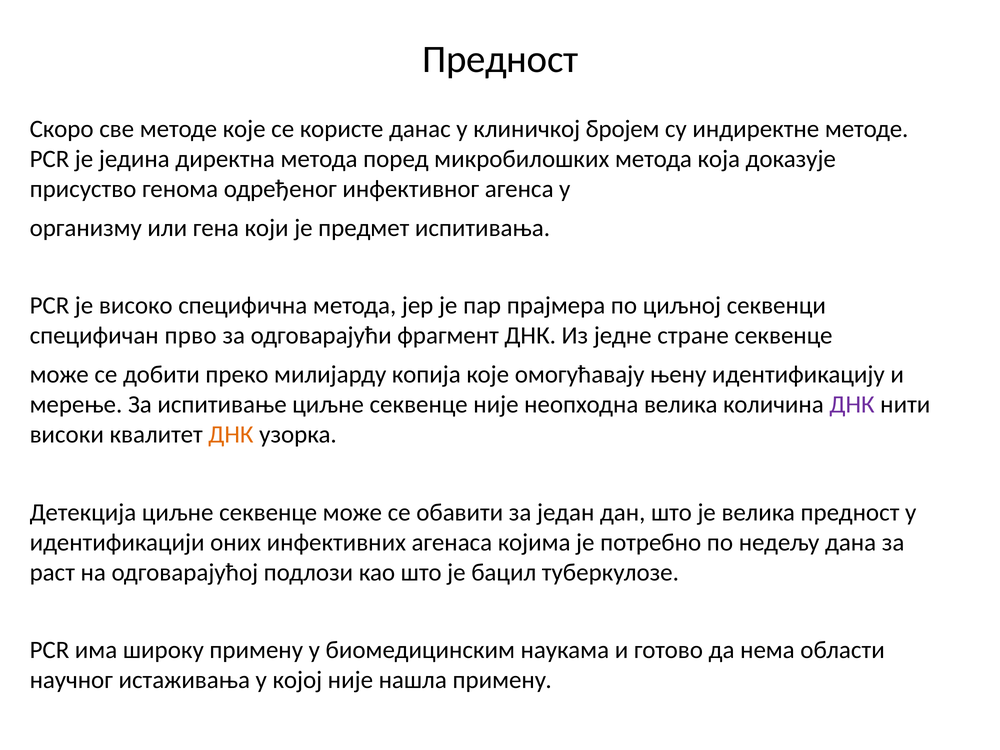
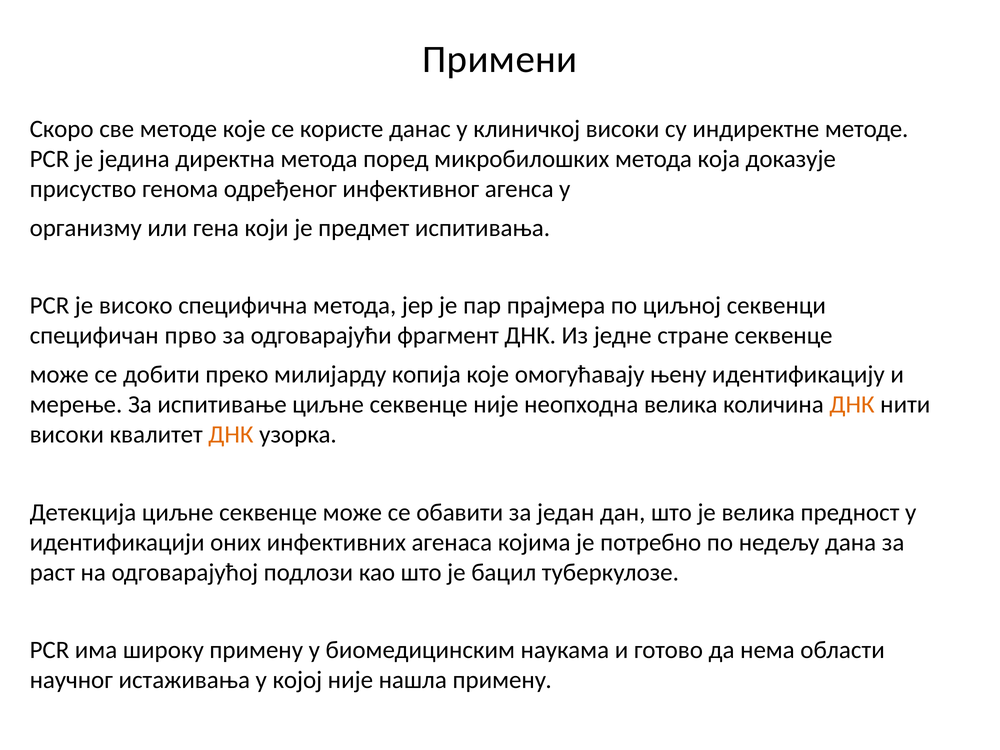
Предност at (500, 60): Предност -> Примени
клиничкој бројем: бројем -> високи
ДНК at (852, 405) colour: purple -> orange
